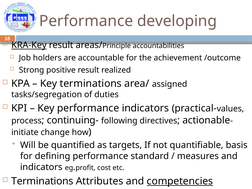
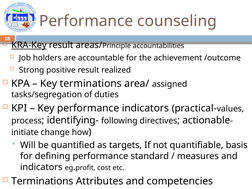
developing: developing -> counseling
continuing-: continuing- -> identifying-
competencies underline: present -> none
